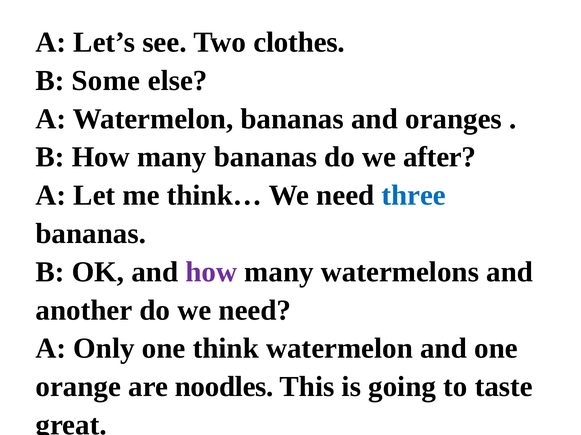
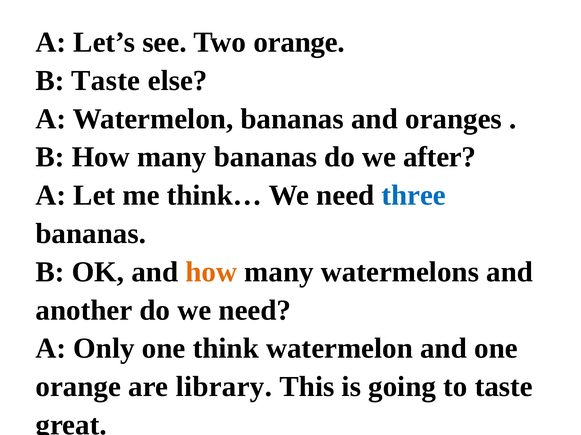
Two clothes: clothes -> orange
B Some: Some -> Taste
how at (211, 272) colour: purple -> orange
noodles: noodles -> library
